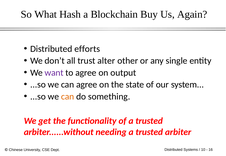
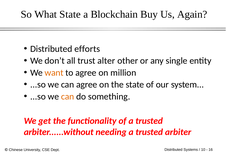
What Hash: Hash -> State
want colour: purple -> orange
output: output -> million
